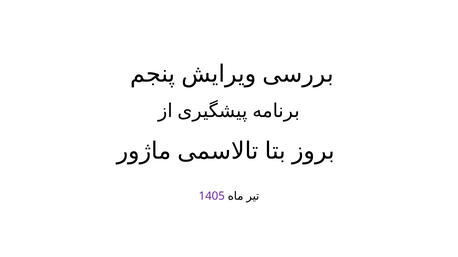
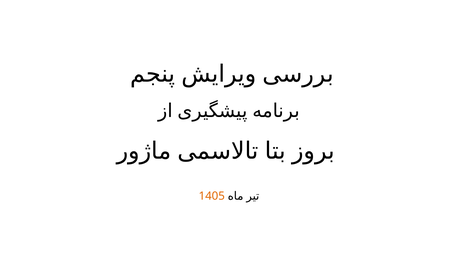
1405 colour: purple -> orange
